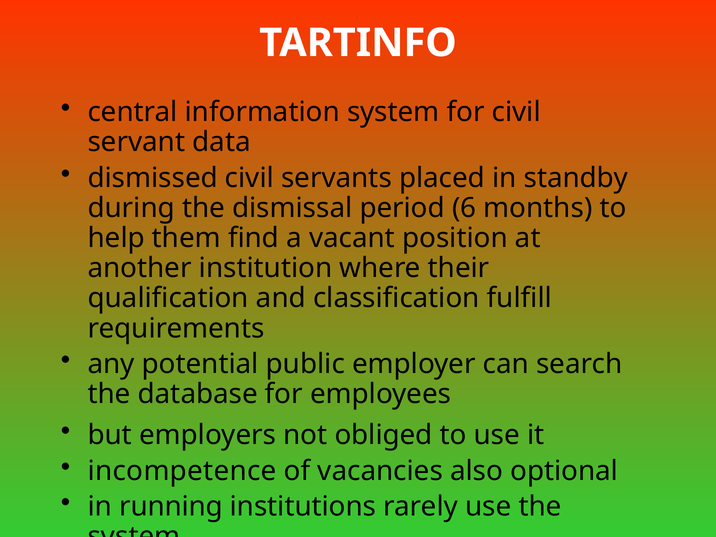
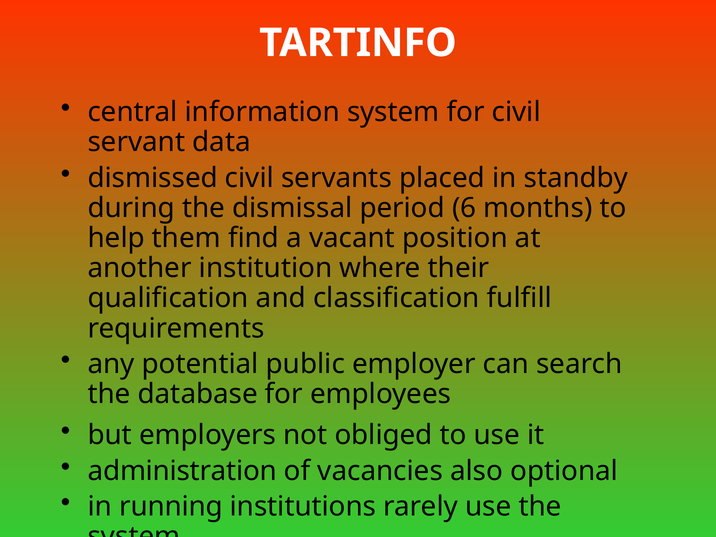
incompetence: incompetence -> administration
